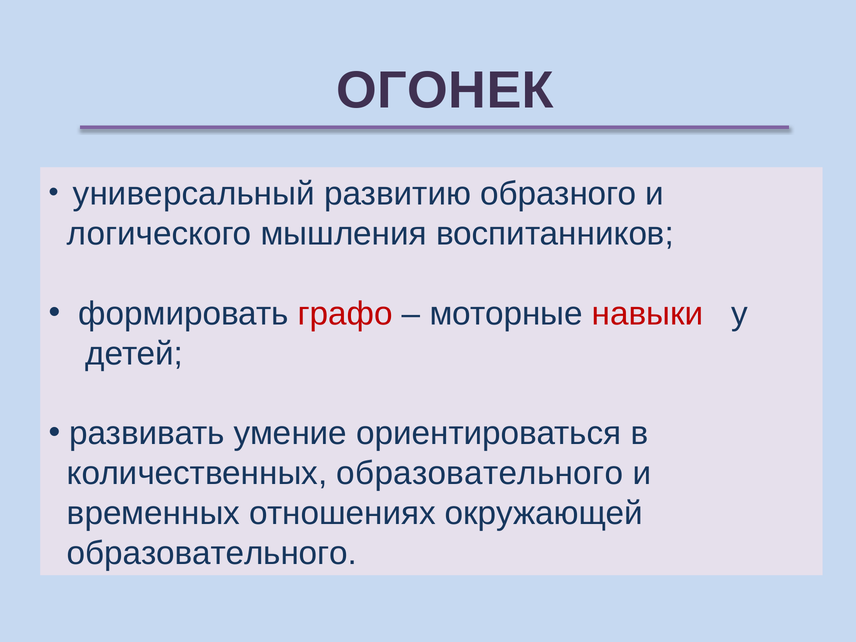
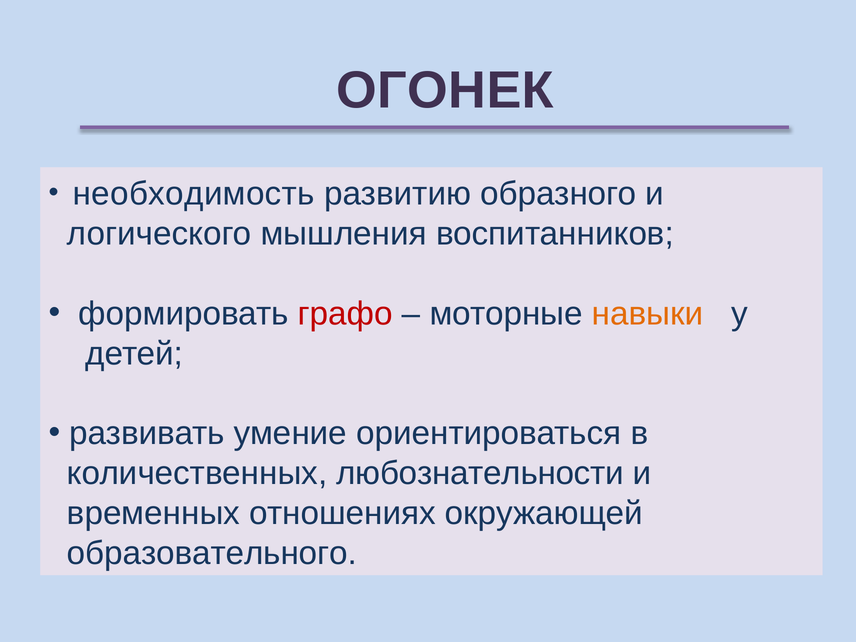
универсальный: универсальный -> необходимость
навыки colour: red -> orange
количественных образовательного: образовательного -> любознательности
